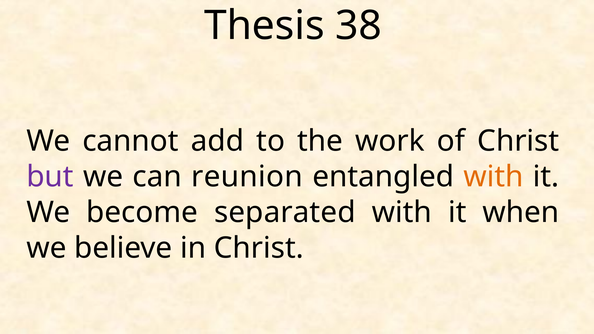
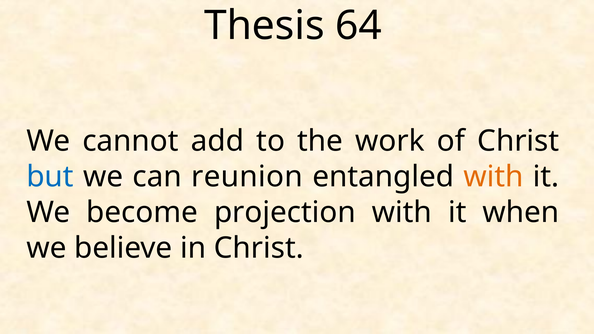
38: 38 -> 64
but colour: purple -> blue
separated: separated -> projection
